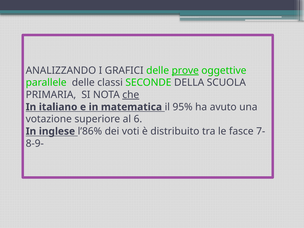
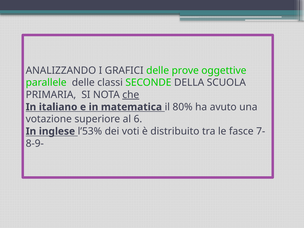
prove underline: present -> none
95%: 95% -> 80%
l’86%: l’86% -> l’53%
